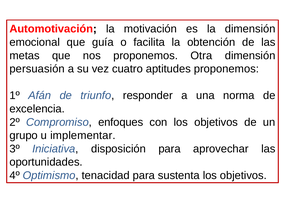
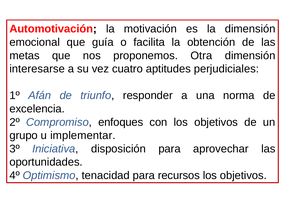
persuasión: persuasión -> interesarse
aptitudes proponemos: proponemos -> perjudiciales
sustenta: sustenta -> recursos
